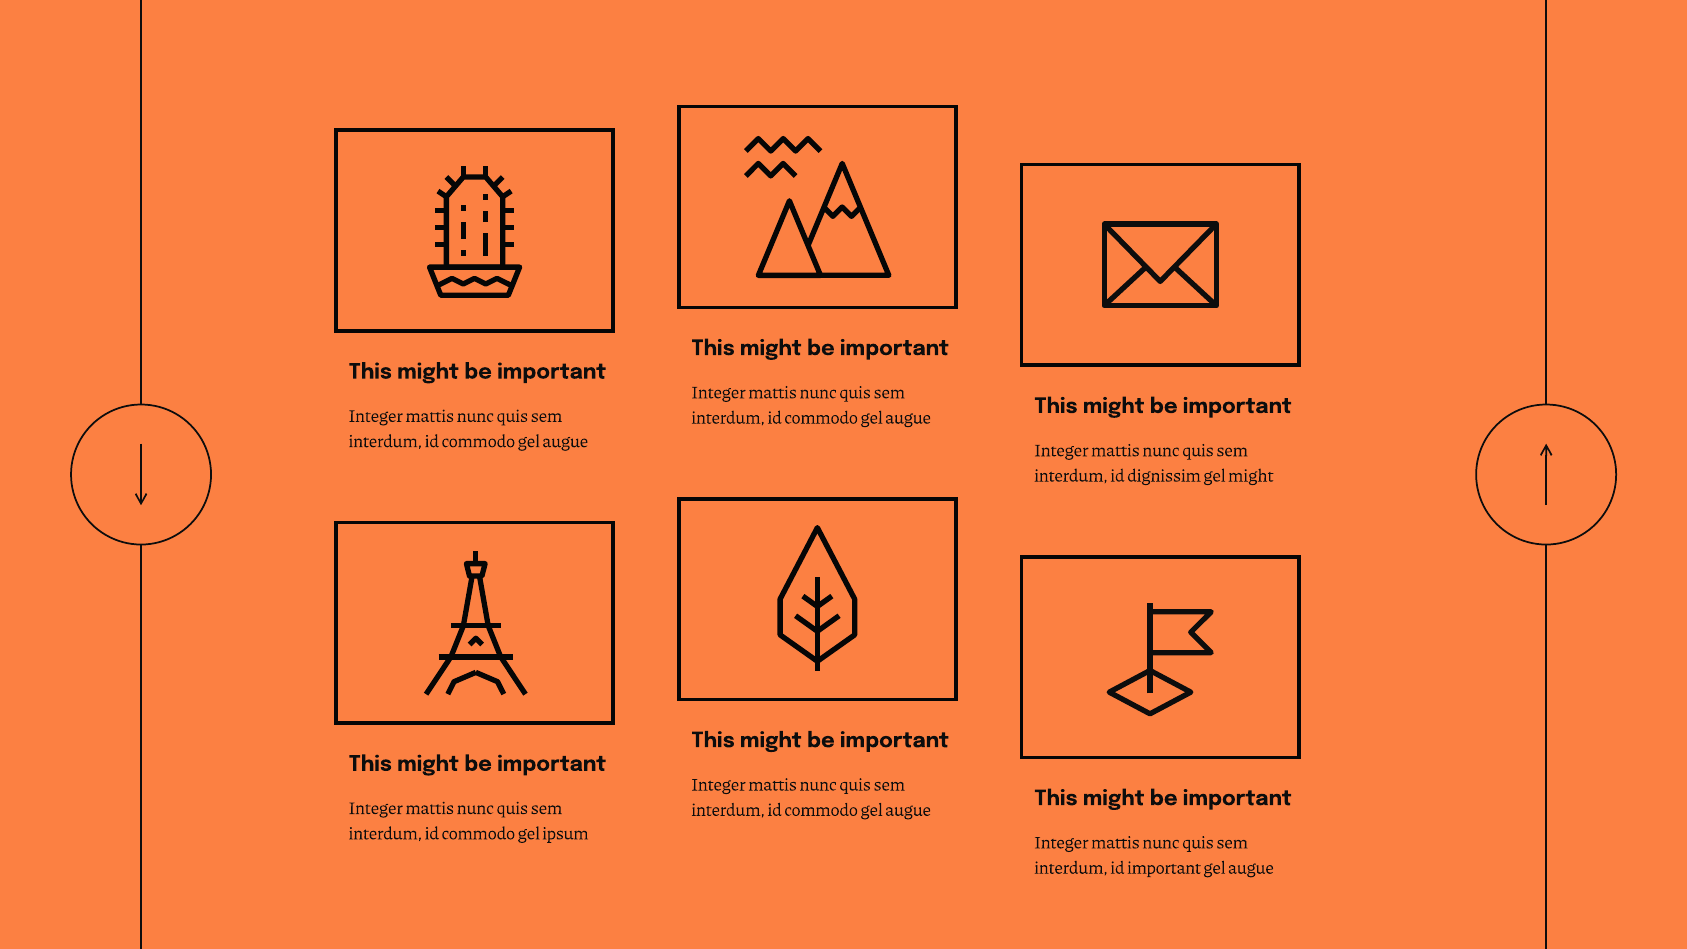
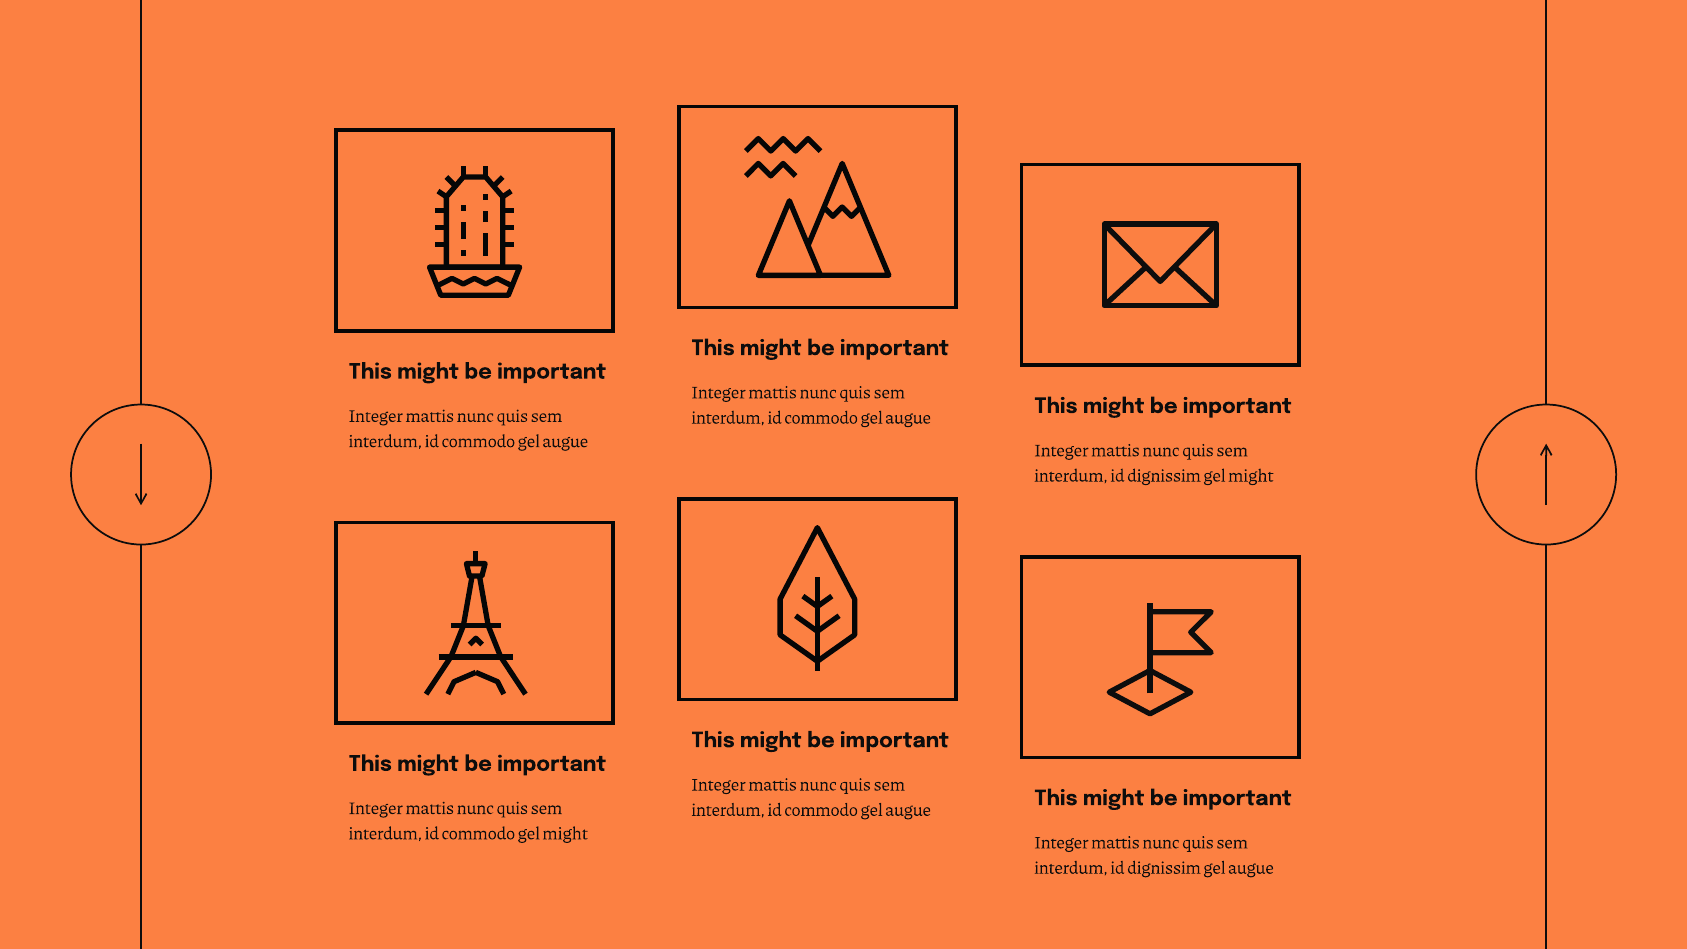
commodo gel ipsum: ipsum -> might
important at (1164, 868): important -> dignissim
